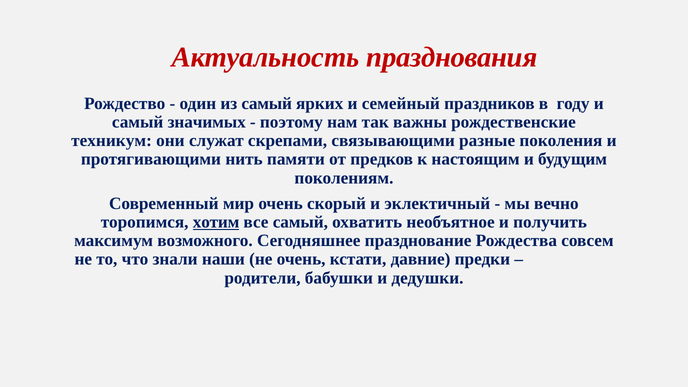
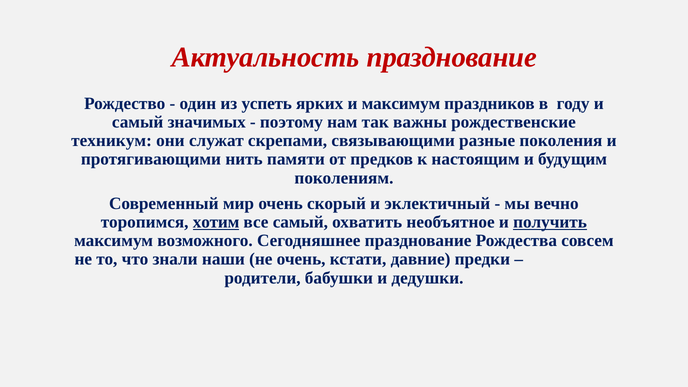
Актуальность празднования: празднования -> празднование
из самый: самый -> успеть
и семейный: семейный -> максимум
получить underline: none -> present
